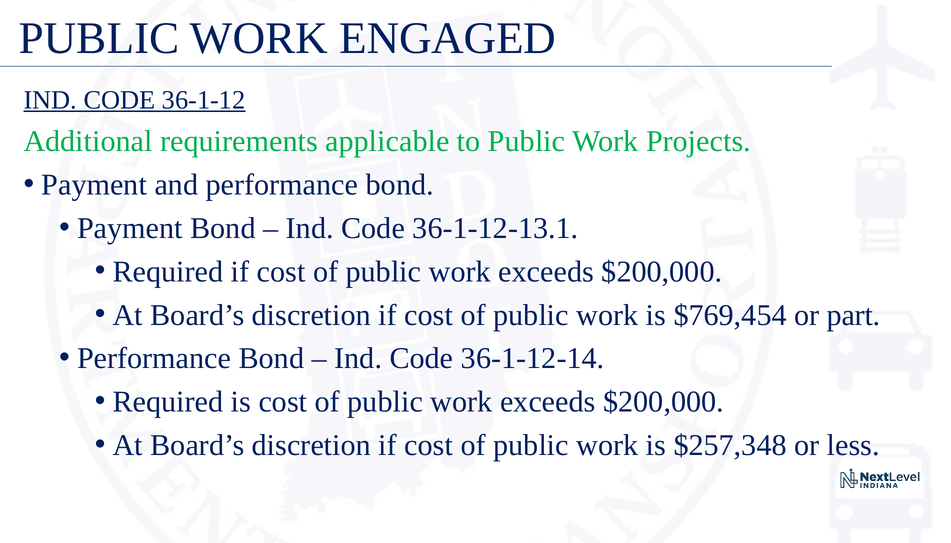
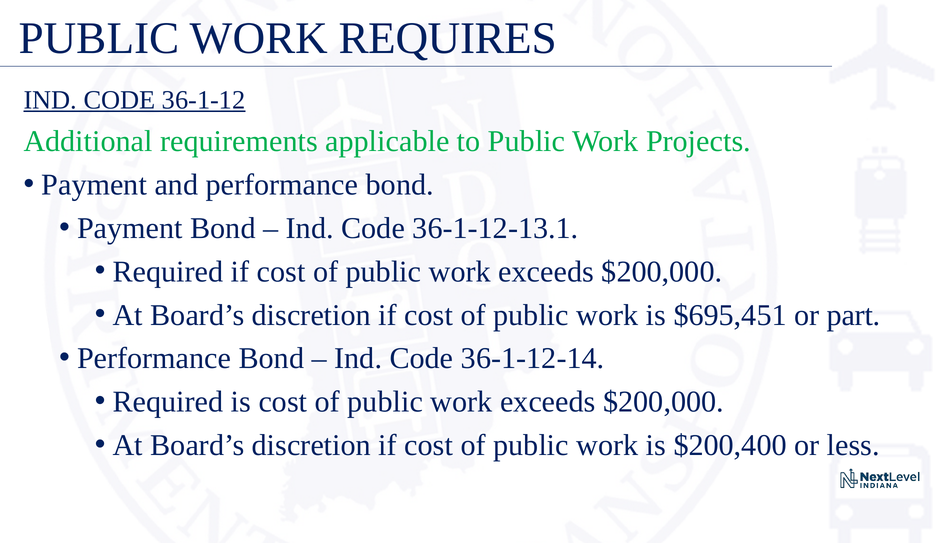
ENGAGED: ENGAGED -> REQUIRES
$769,454: $769,454 -> $695,451
$257,348: $257,348 -> $200,400
